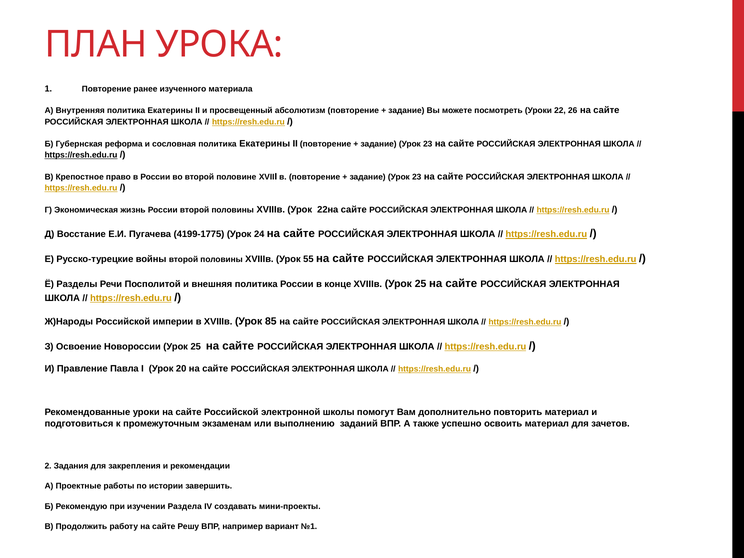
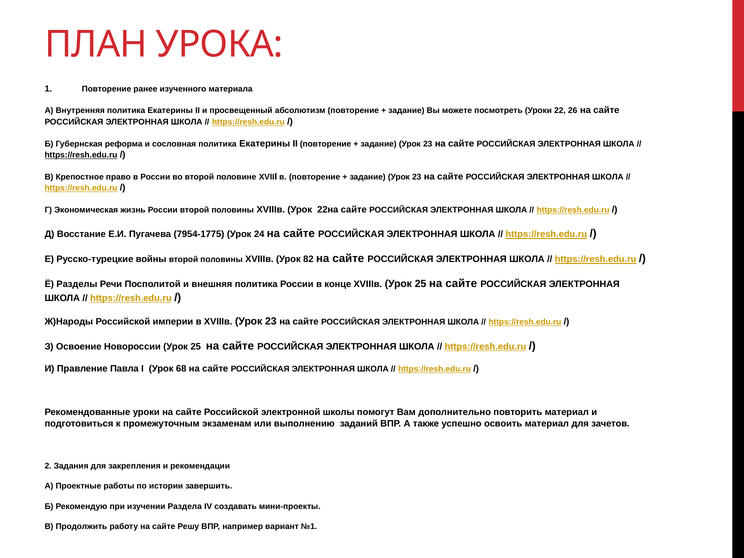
4199-1775: 4199-1775 -> 7954-1775
55: 55 -> 82
XVIIIв Урок 85: 85 -> 23
20: 20 -> 68
